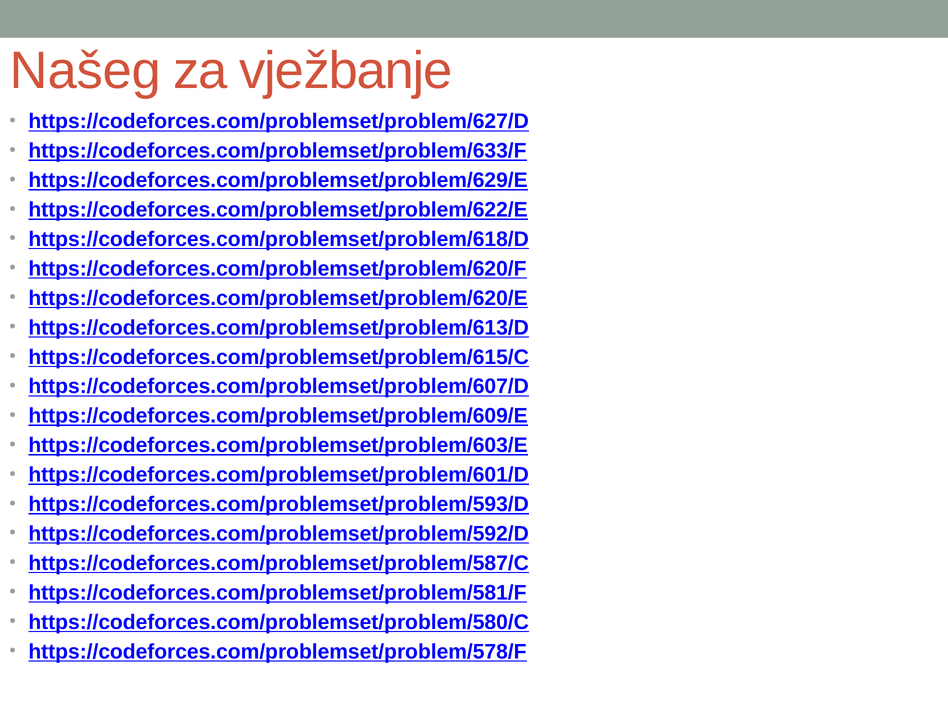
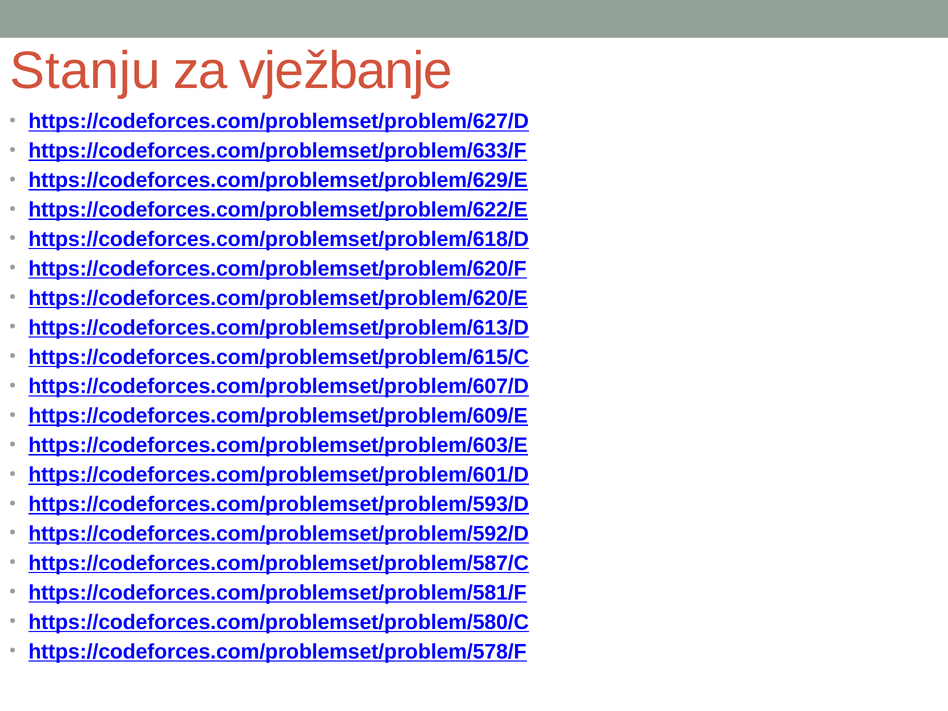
Našeg: Našeg -> Stanju
